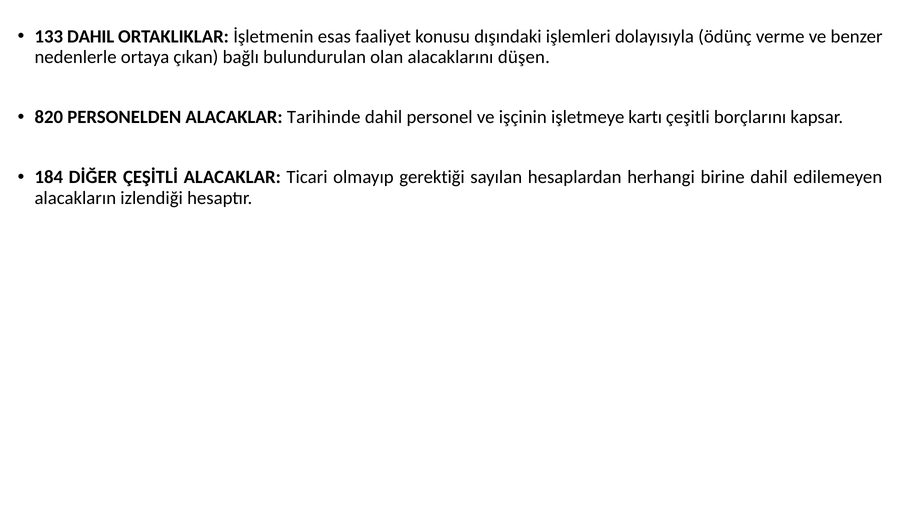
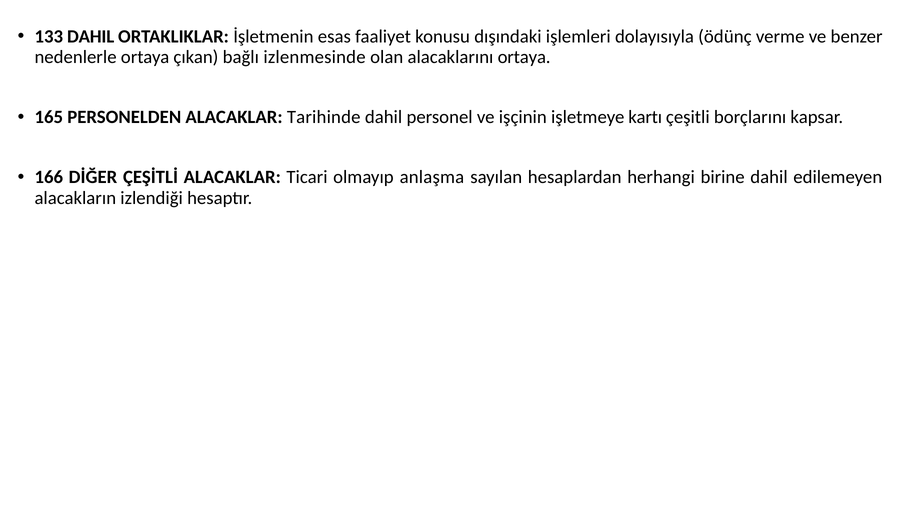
bulundurulan: bulundurulan -> izlenmesinde
alacaklarını düşen: düşen -> ortaya
820: 820 -> 165
184: 184 -> 166
gerektiği: gerektiği -> anlaşma
